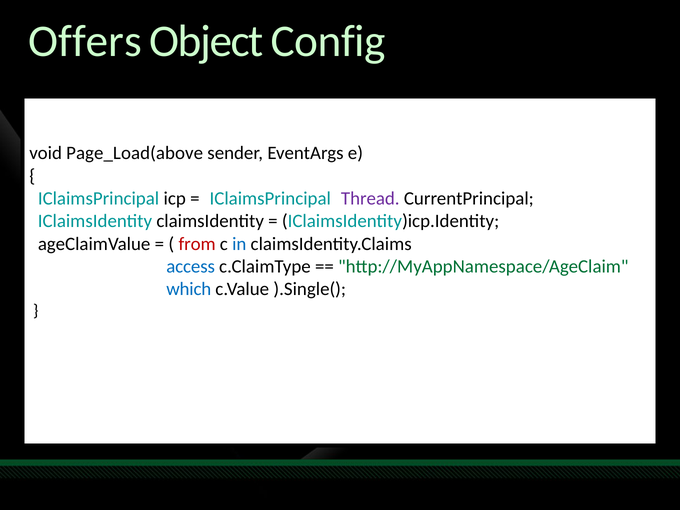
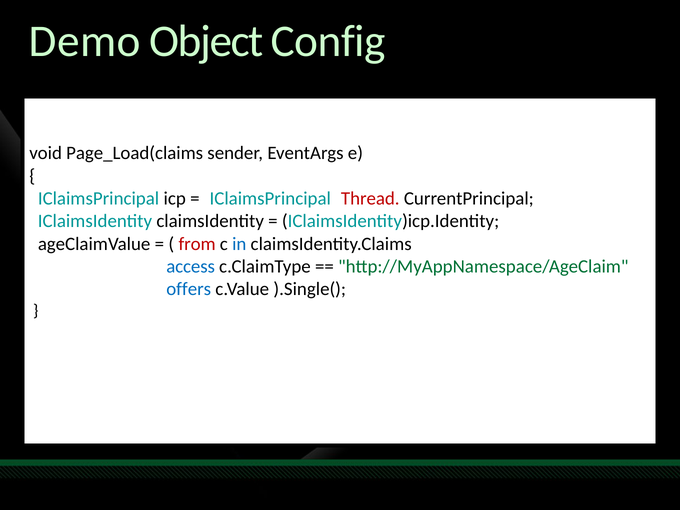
Offers: Offers -> Demo
Page_Load(above: Page_Load(above -> Page_Load(claims
Thread colour: purple -> red
which: which -> offers
